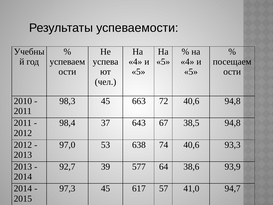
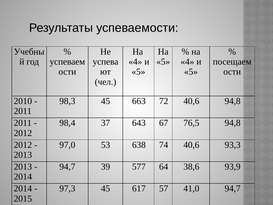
38,5: 38,5 -> 76,5
92,7 at (67, 166): 92,7 -> 94,7
